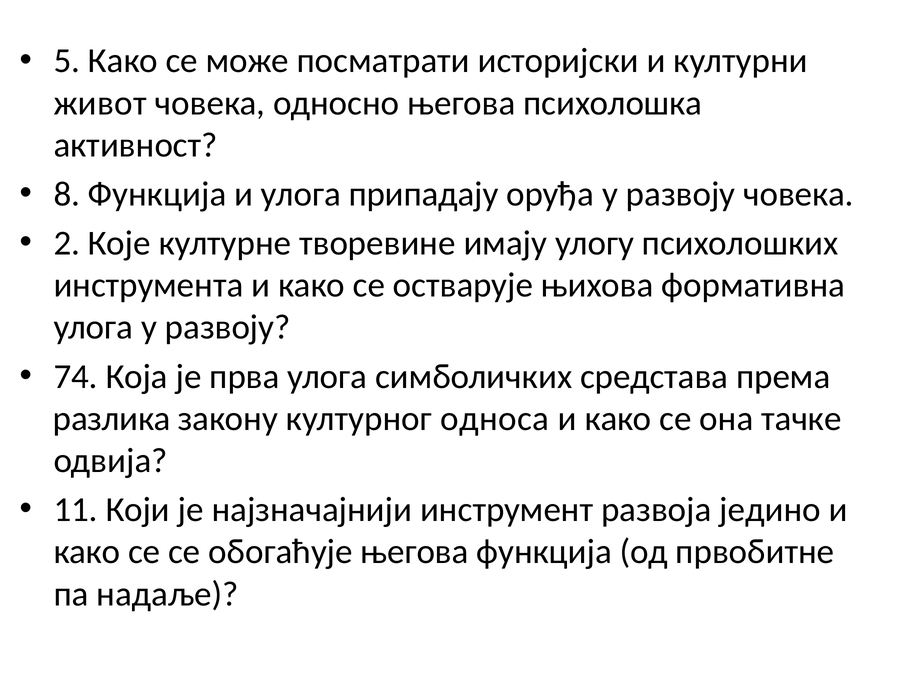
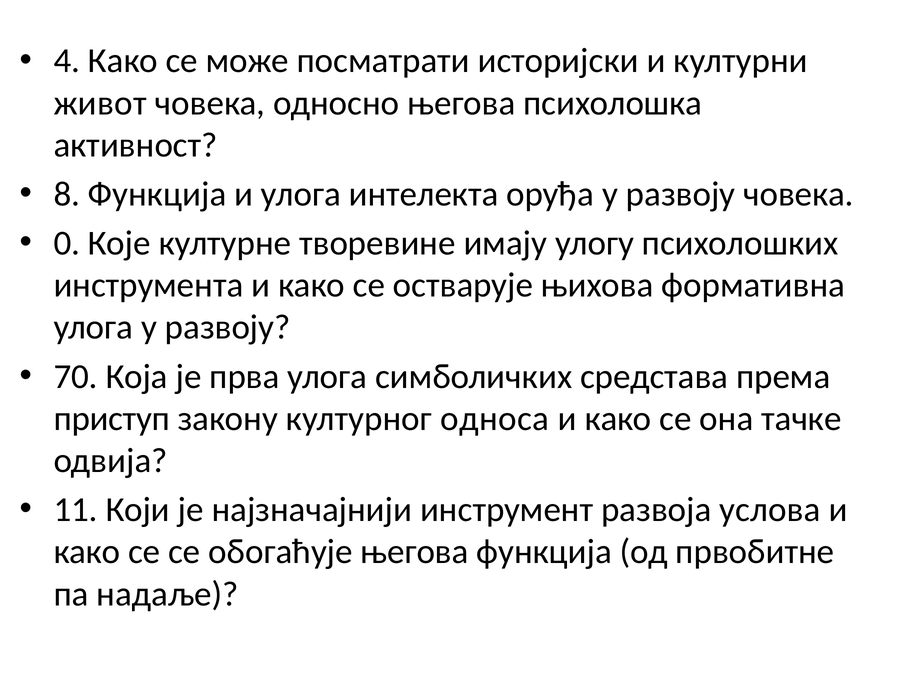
5: 5 -> 4
припадају: припадају -> интелекта
2: 2 -> 0
74: 74 -> 70
разлика: разлика -> приступ
једино: једино -> услова
